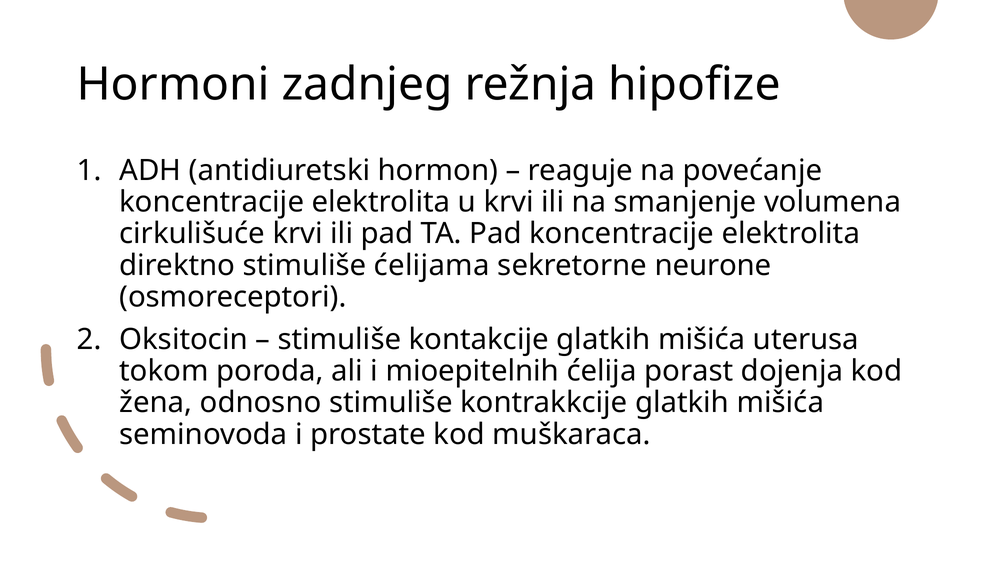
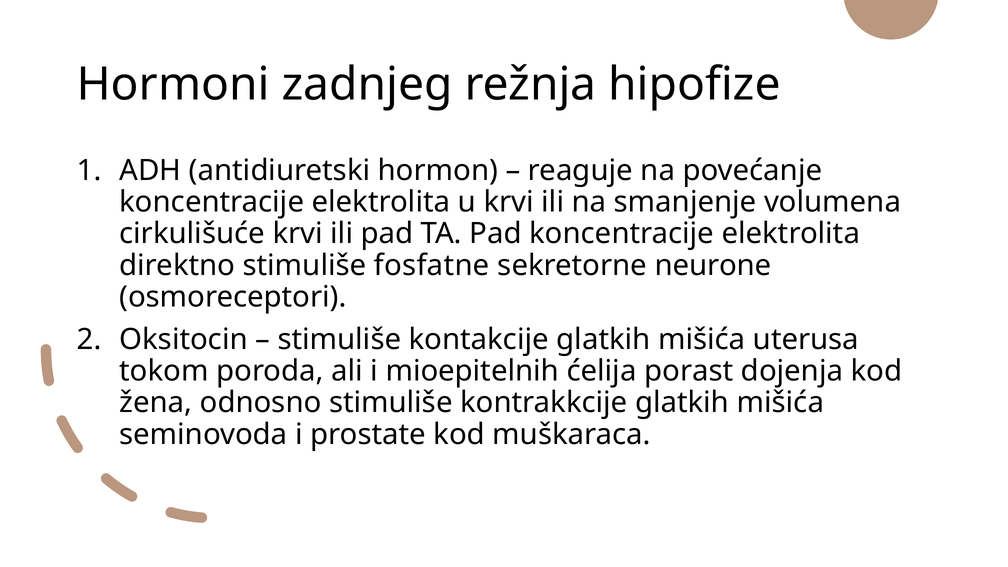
ćelijama: ćelijama -> fosfatne
